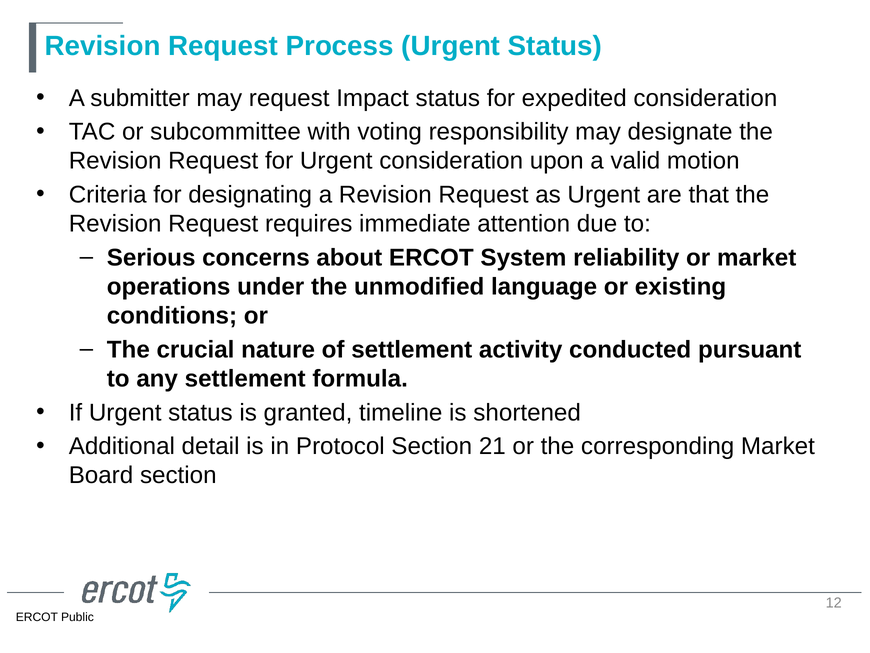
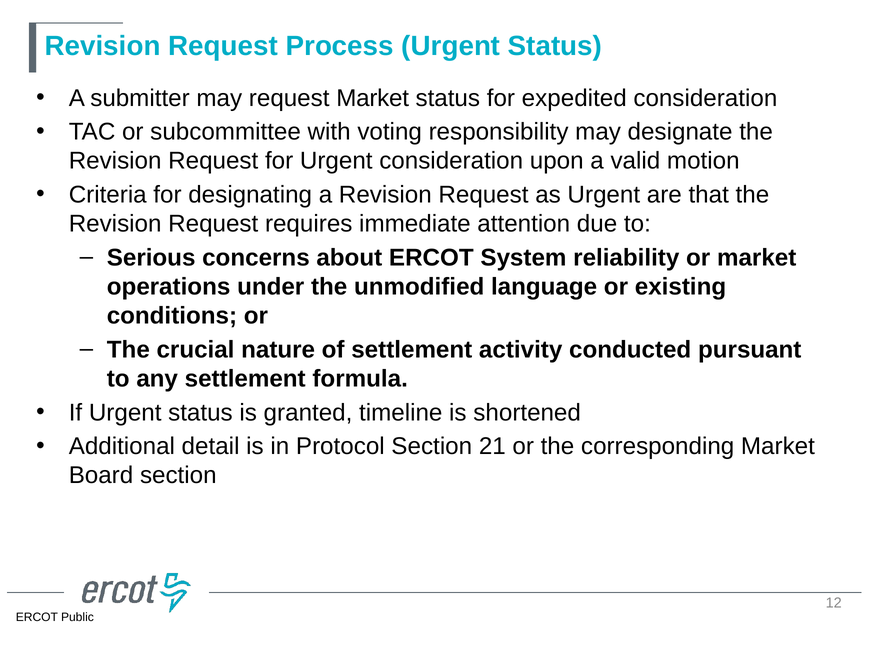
request Impact: Impact -> Market
